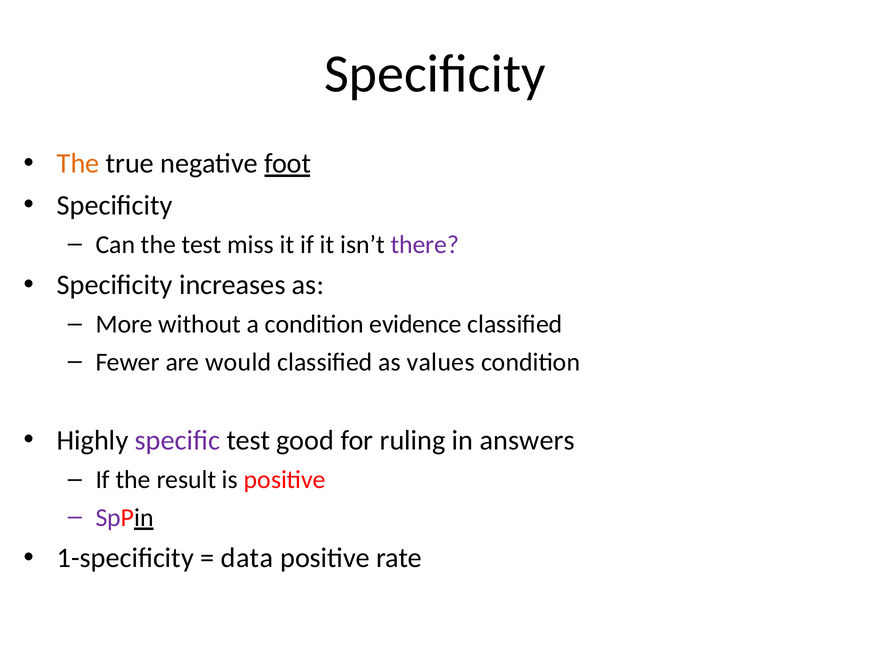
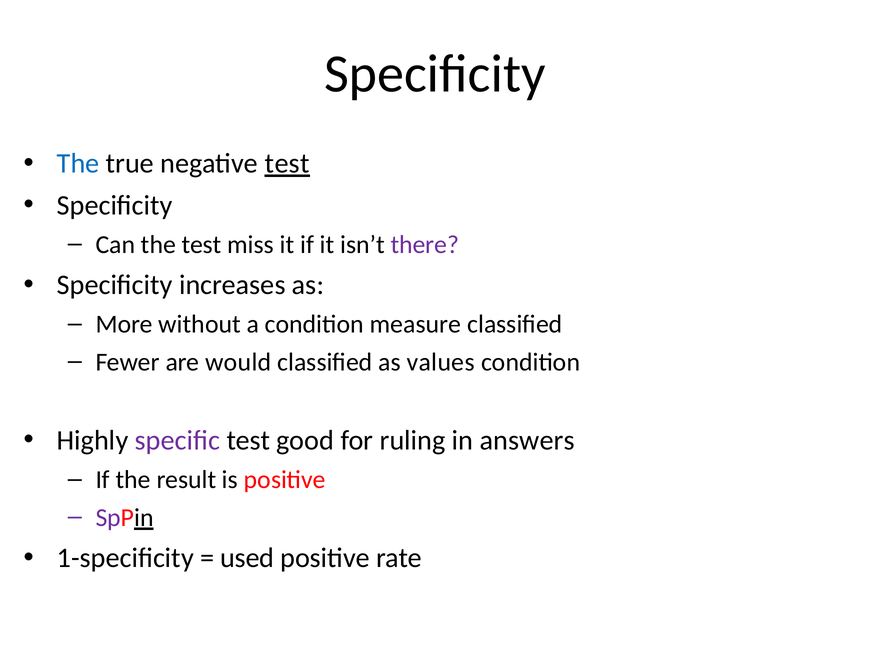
The at (78, 163) colour: orange -> blue
negative foot: foot -> test
evidence: evidence -> measure
data: data -> used
